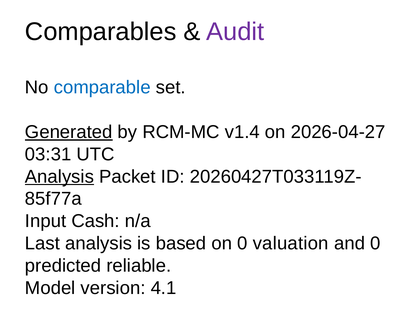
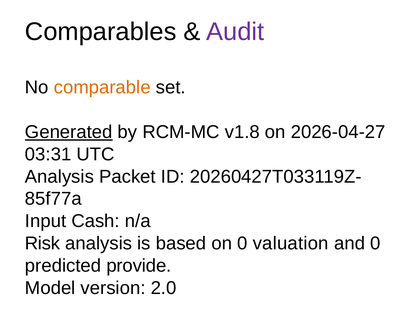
comparable colour: blue -> orange
v1.4: v1.4 -> v1.8
Analysis at (59, 176) underline: present -> none
Last: Last -> Risk
reliable: reliable -> provide
4.1: 4.1 -> 2.0
